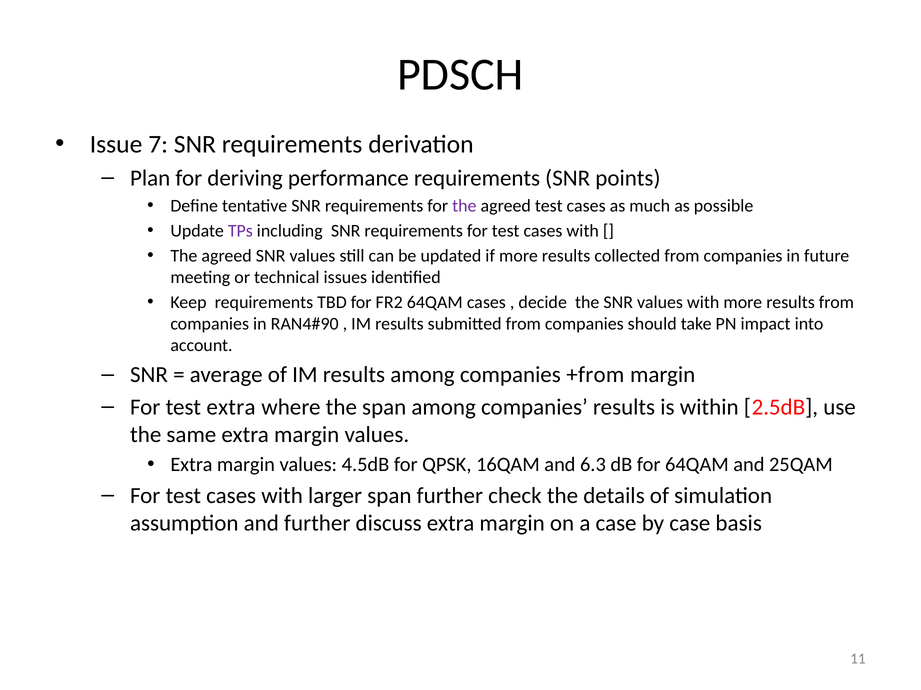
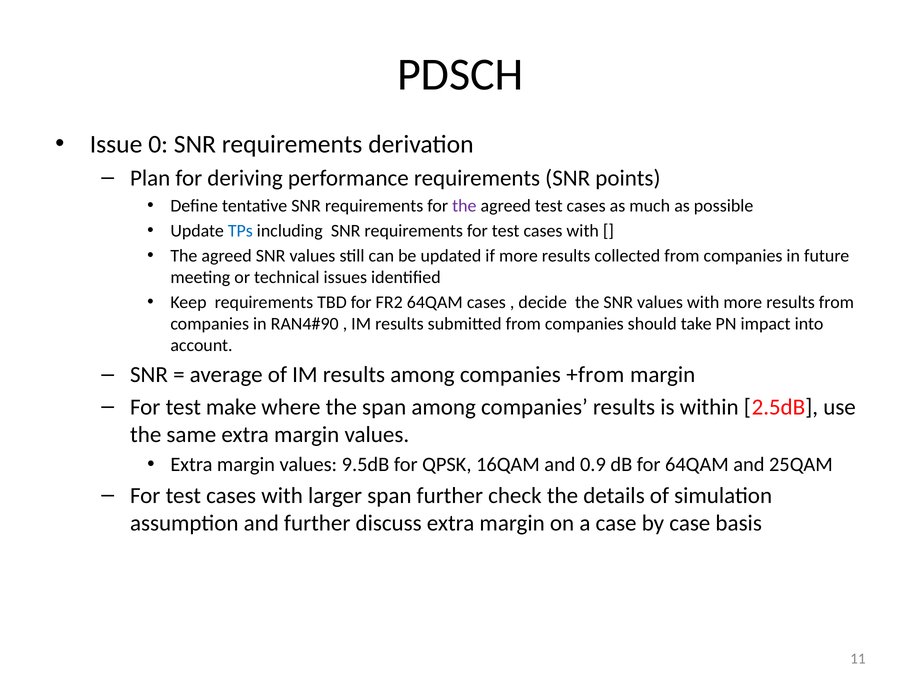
7: 7 -> 0
TPs colour: purple -> blue
test extra: extra -> make
4.5dB: 4.5dB -> 9.5dB
6.3: 6.3 -> 0.9
